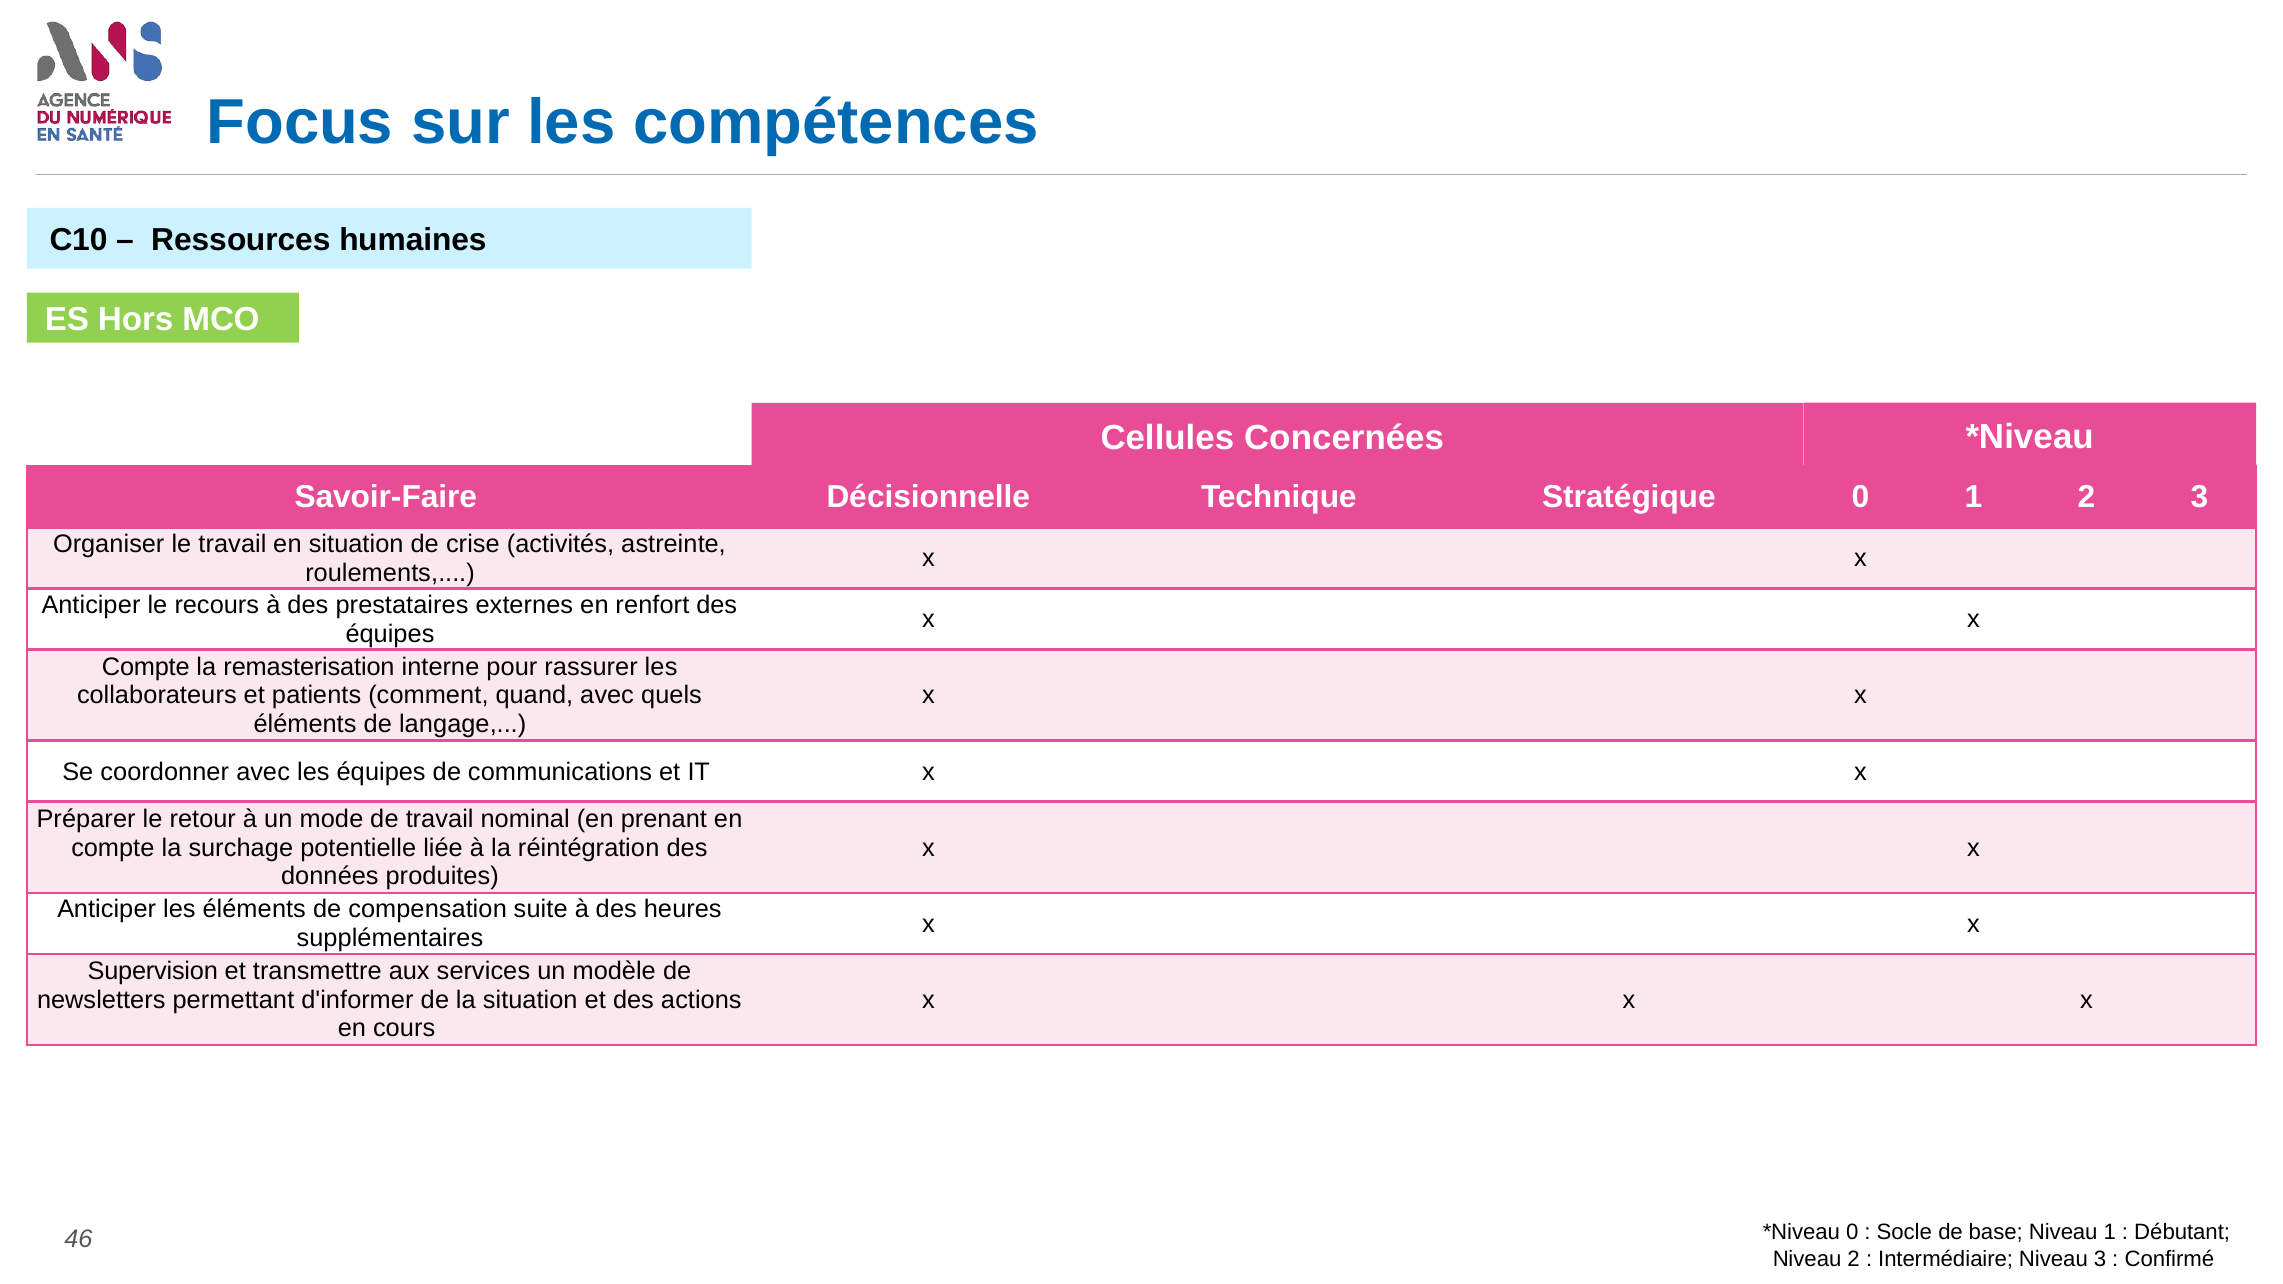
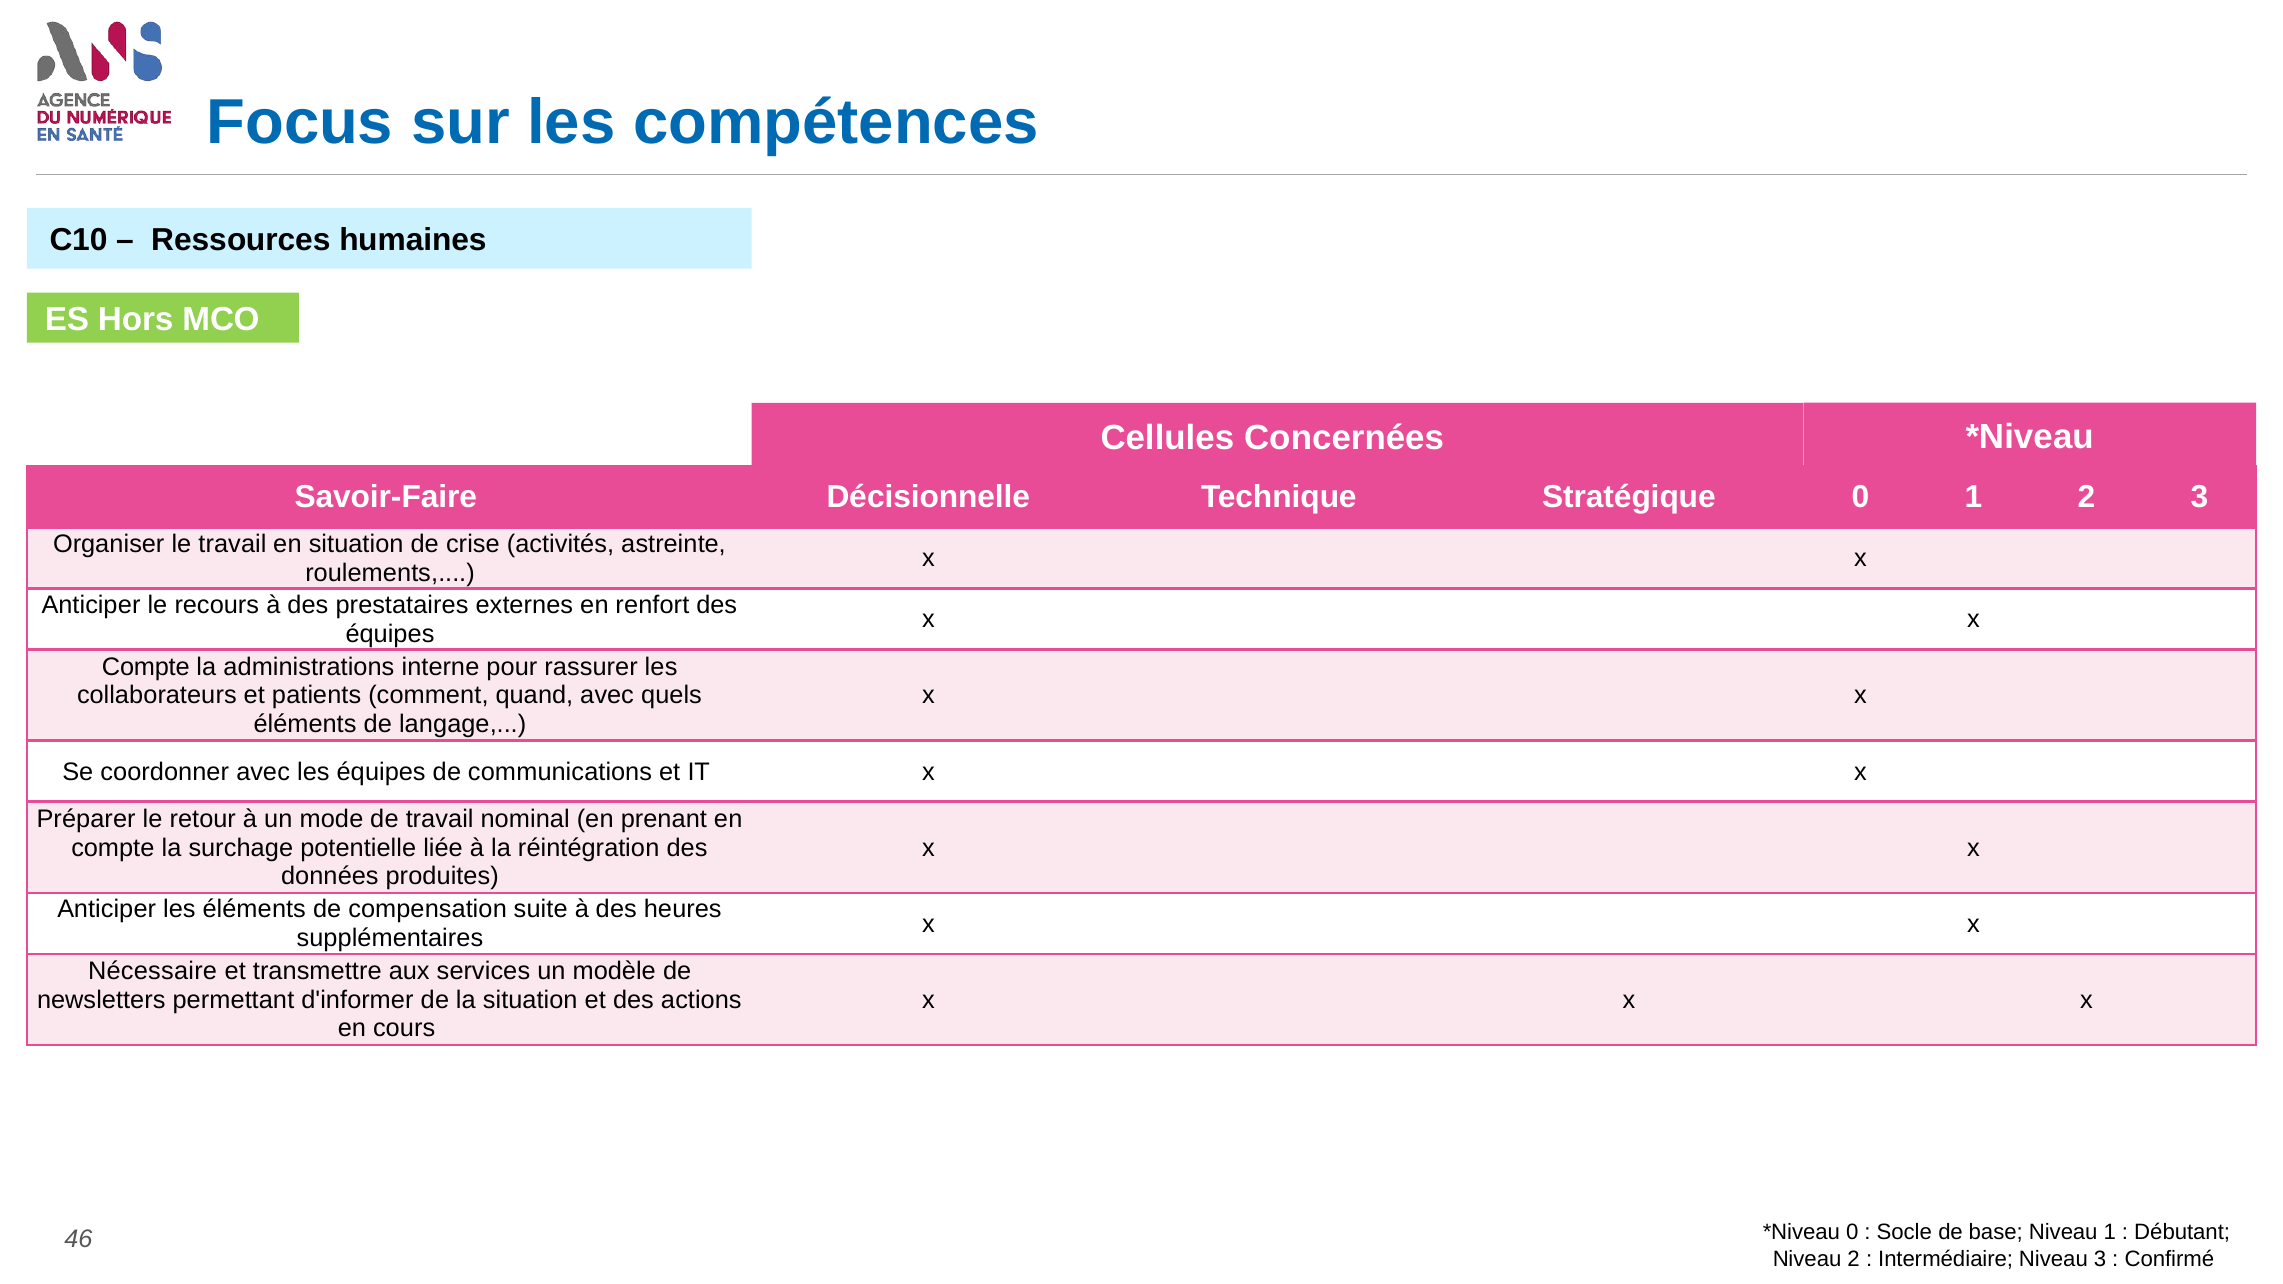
remasterisation: remasterisation -> administrations
Supervision: Supervision -> Nécessaire
